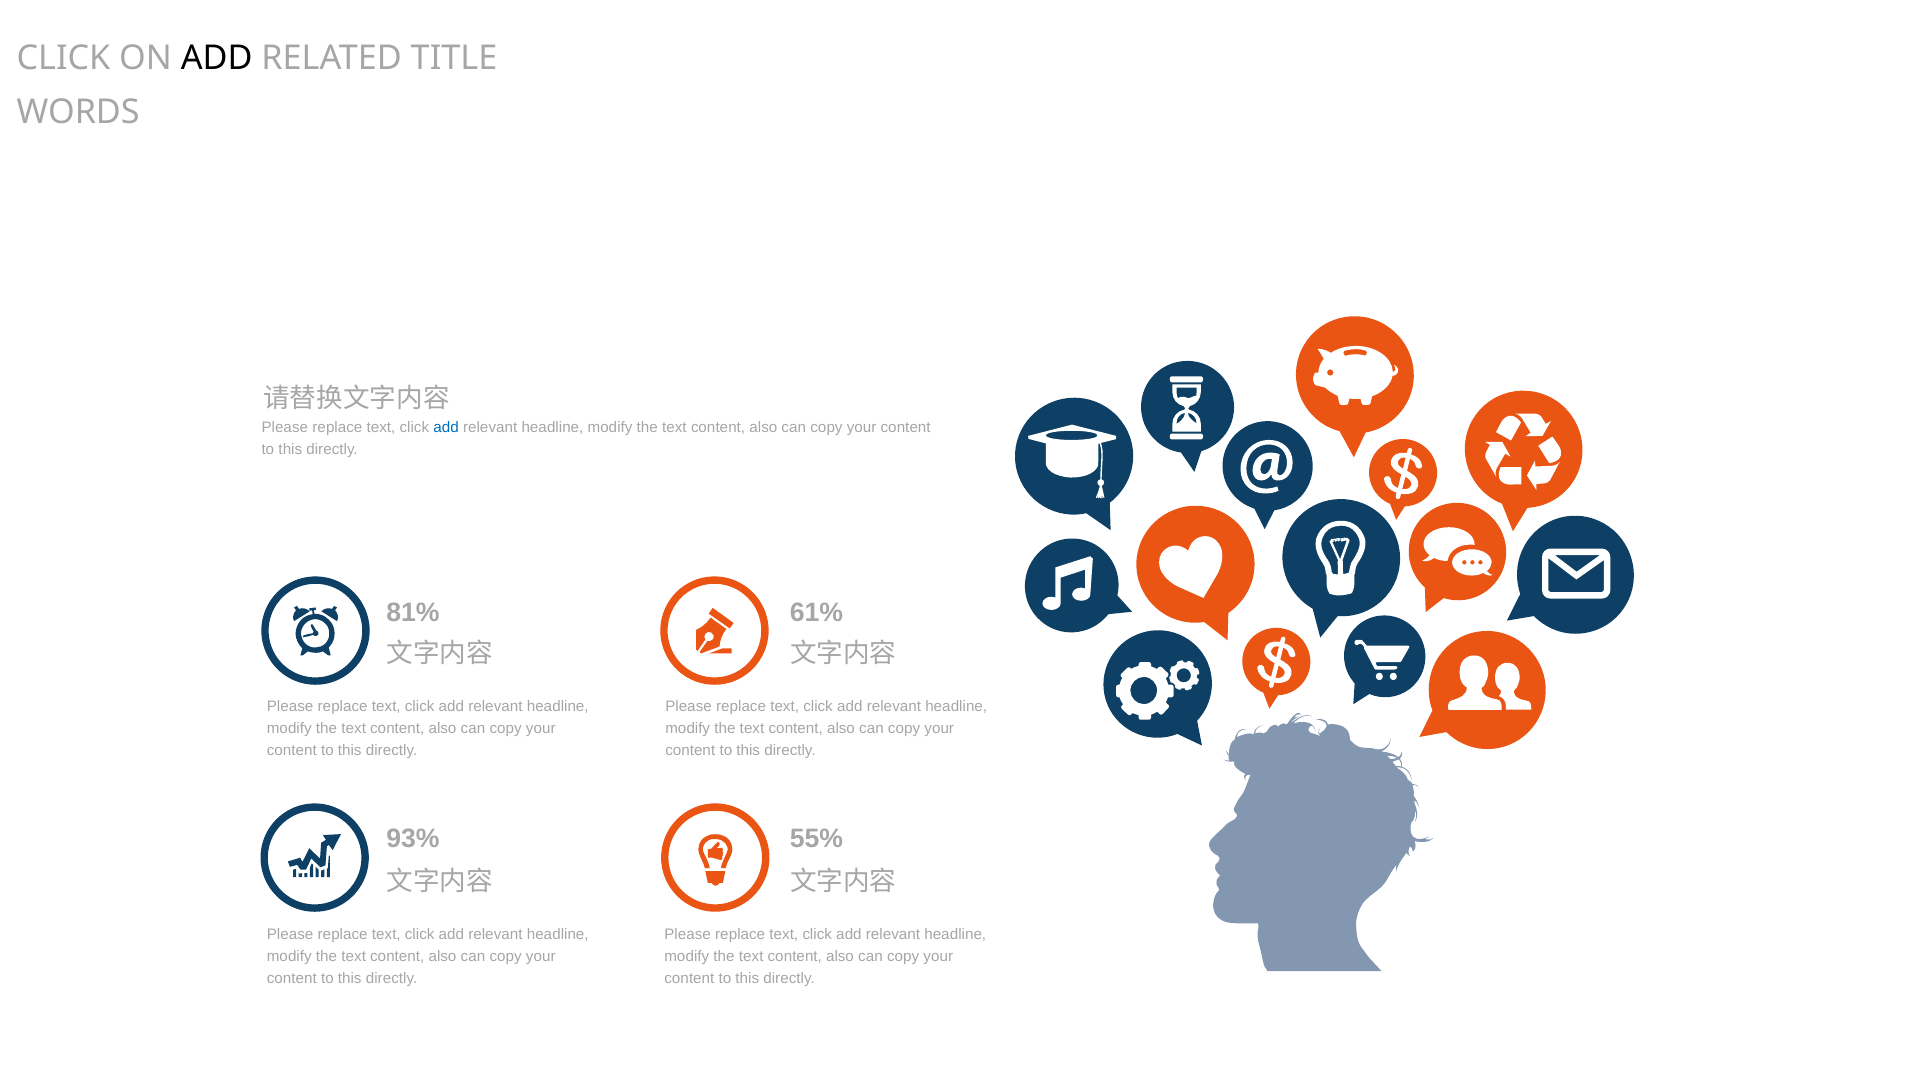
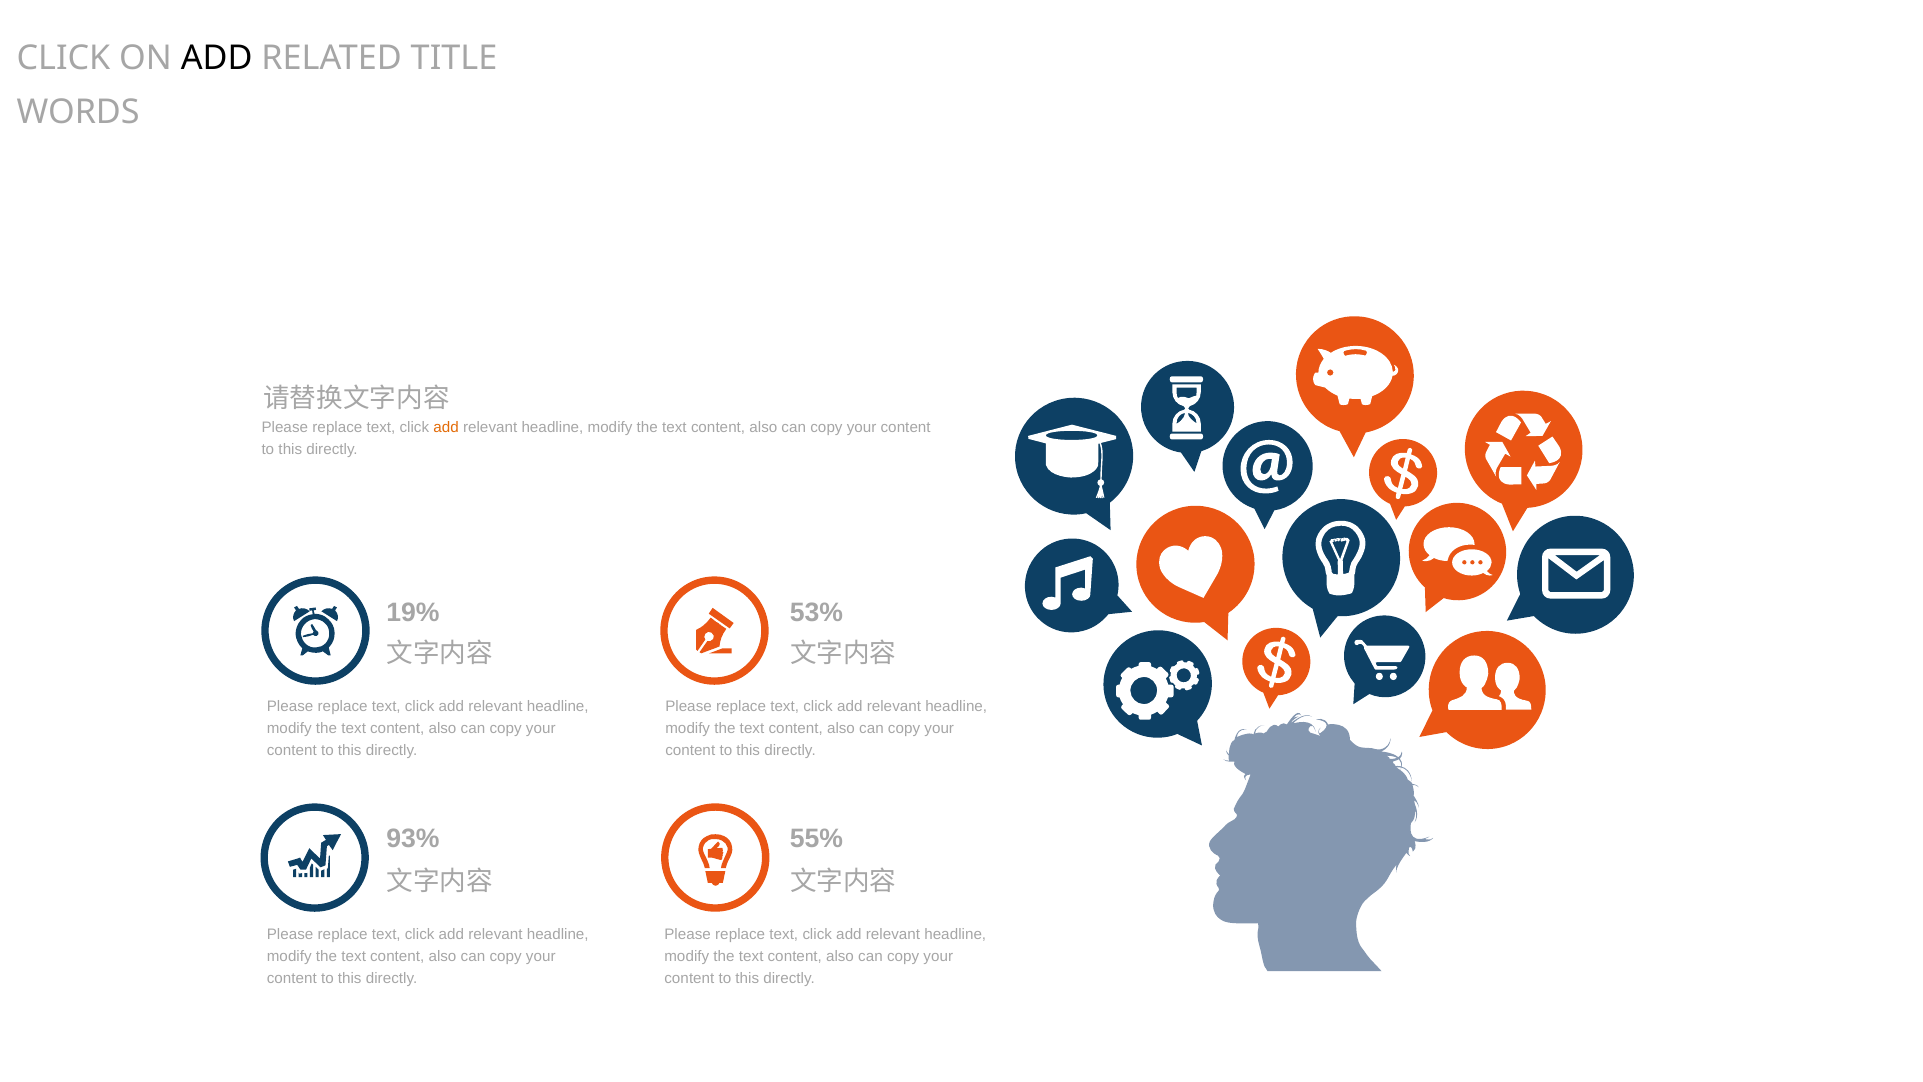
add at (446, 427) colour: blue -> orange
81%: 81% -> 19%
61%: 61% -> 53%
